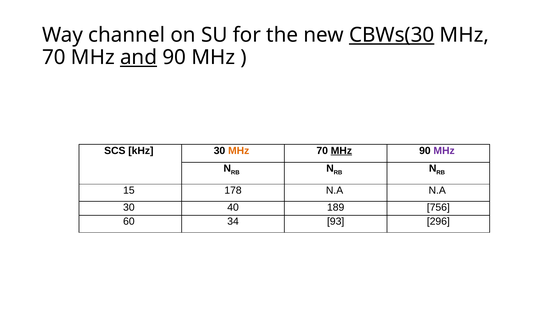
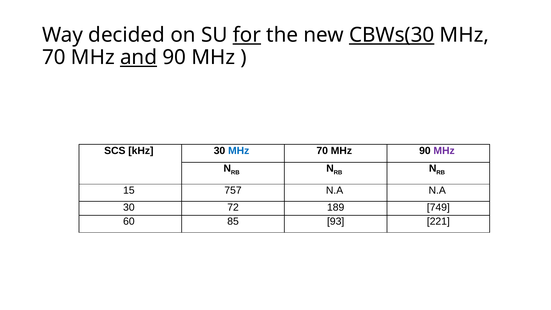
channel: channel -> decided
for underline: none -> present
MHz at (239, 151) colour: orange -> blue
MHz at (341, 151) underline: present -> none
178: 178 -> 757
40: 40 -> 72
756: 756 -> 749
34: 34 -> 85
296: 296 -> 221
